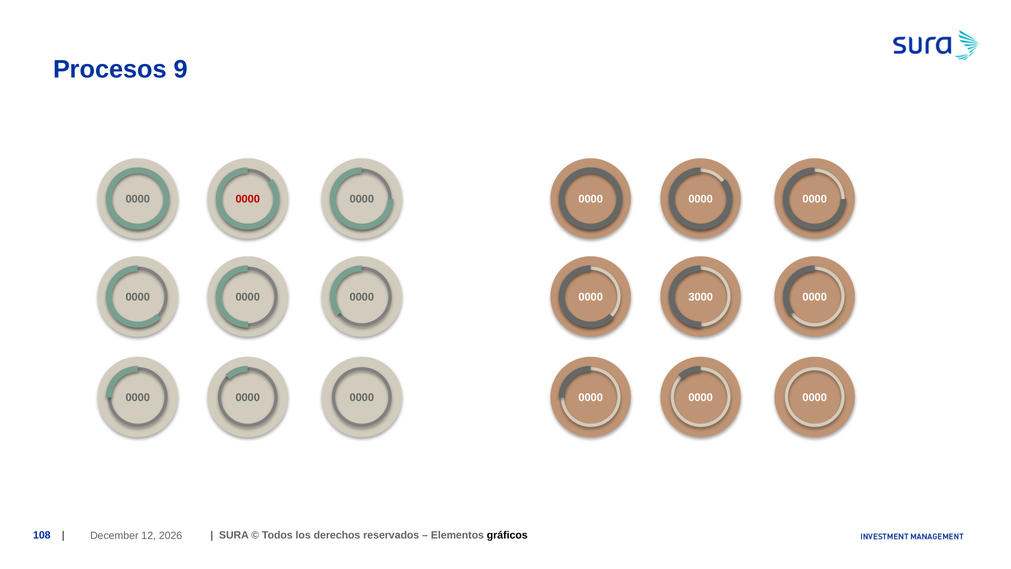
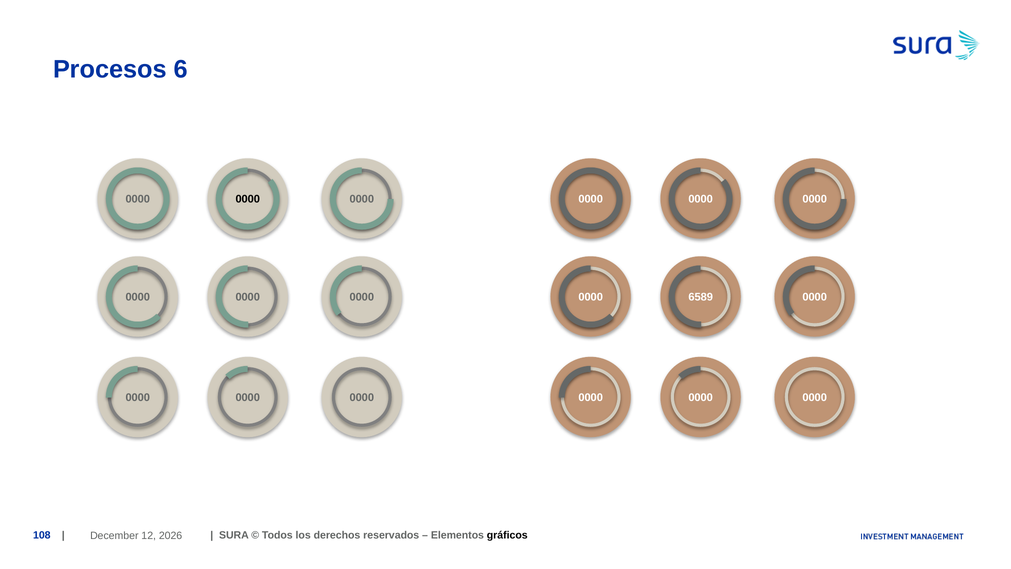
9: 9 -> 6
0000 at (248, 199) colour: red -> black
3000: 3000 -> 6589
